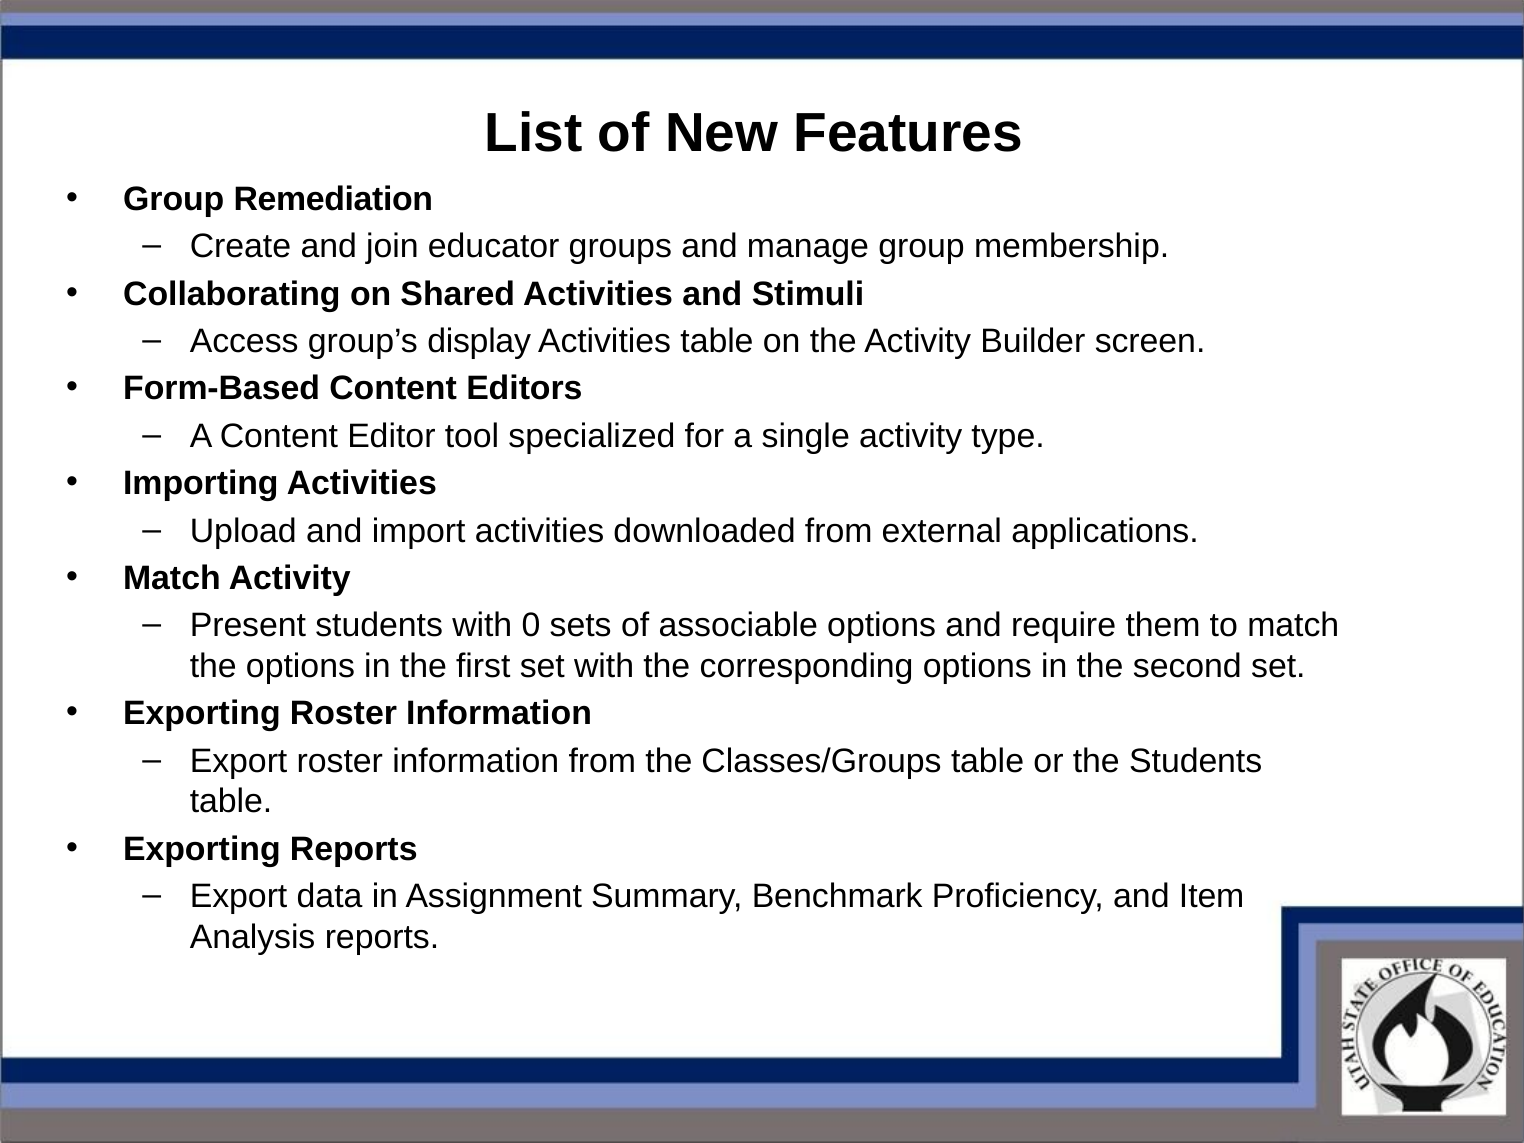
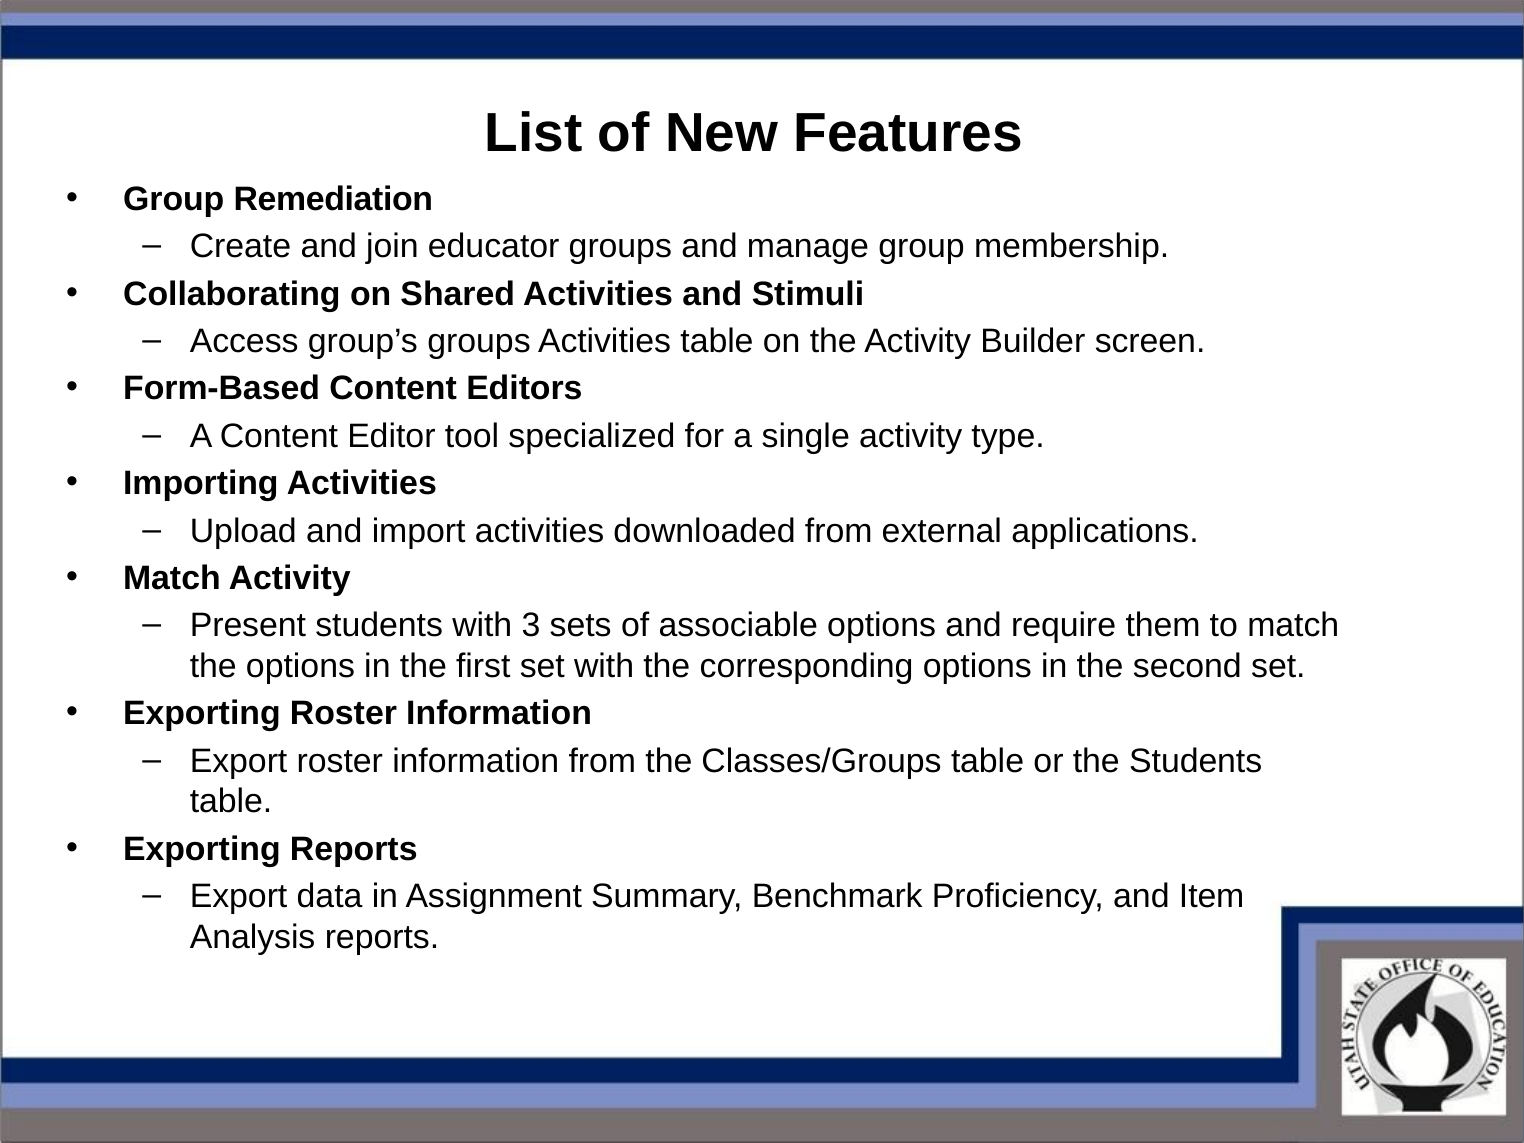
group’s display: display -> groups
0: 0 -> 3
